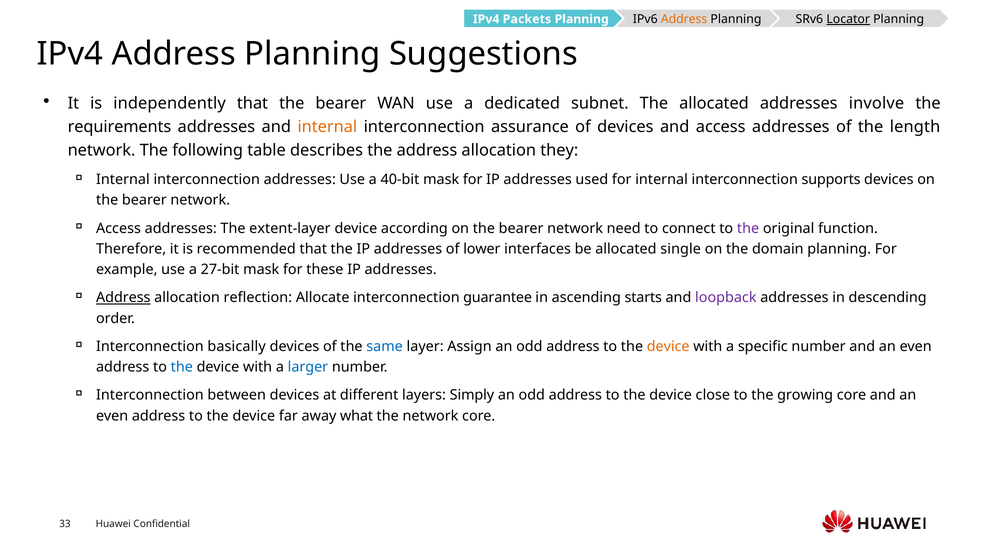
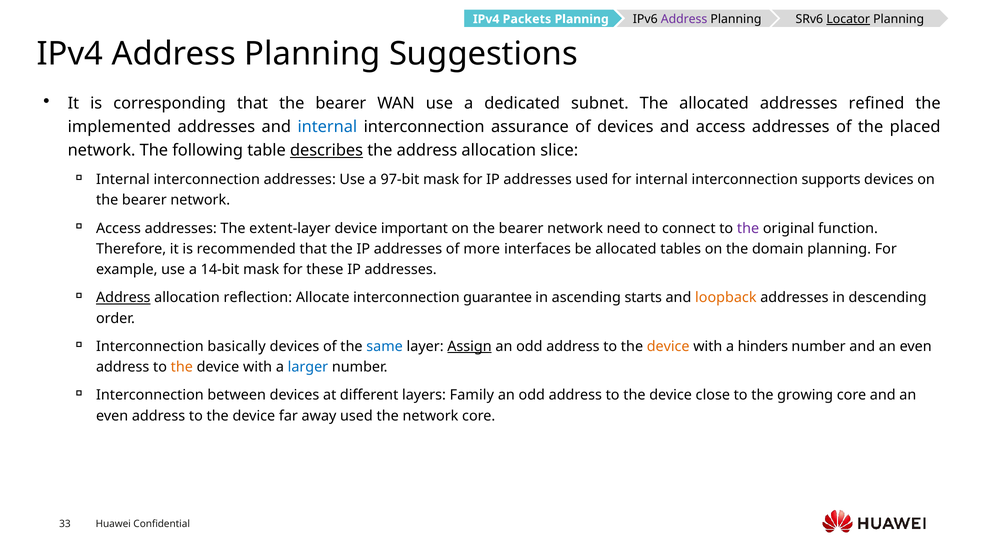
Address at (684, 19) colour: orange -> purple
independently: independently -> corresponding
involve: involve -> refined
requirements: requirements -> implemented
internal at (327, 127) colour: orange -> blue
length: length -> placed
describes underline: none -> present
they: they -> slice
40-bit: 40-bit -> 97-bit
according: according -> important
lower: lower -> more
single: single -> tables
27-bit: 27-bit -> 14-bit
loopback colour: purple -> orange
Assign underline: none -> present
specific: specific -> hinders
the at (182, 367) colour: blue -> orange
Simply: Simply -> Family
away what: what -> used
